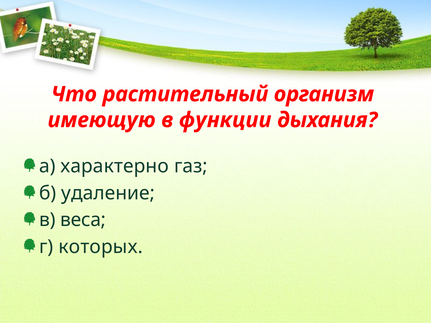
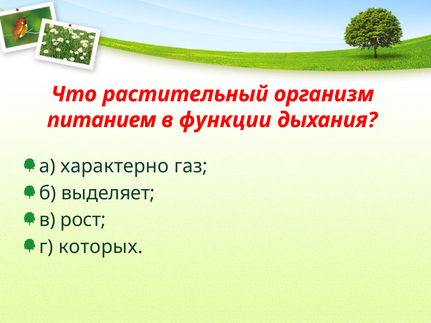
имеющую: имеющую -> питанием
удаление: удаление -> выделяет
веса: веса -> рост
